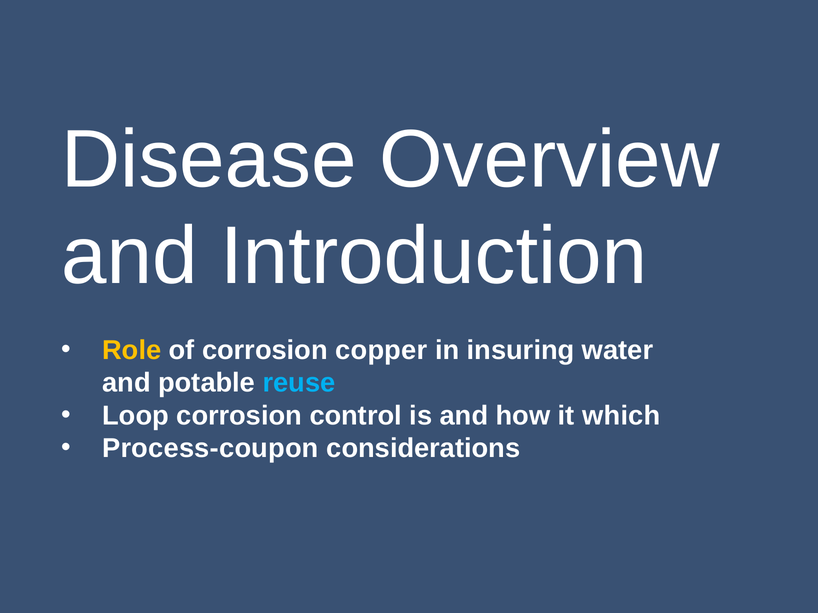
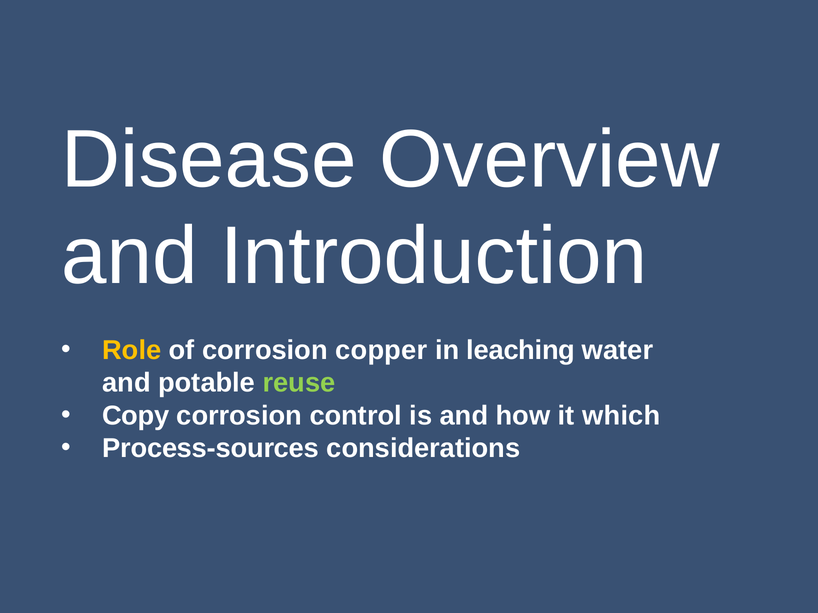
insuring: insuring -> leaching
reuse colour: light blue -> light green
Loop: Loop -> Copy
Process-coupon: Process-coupon -> Process-sources
